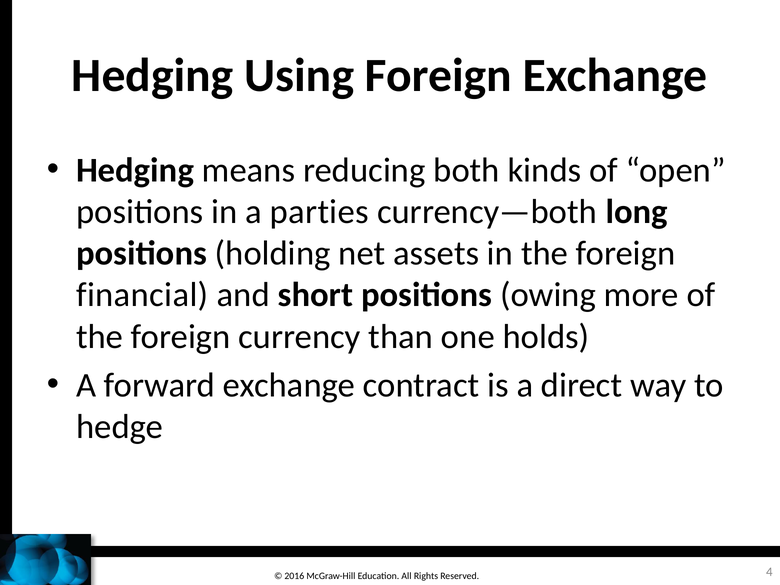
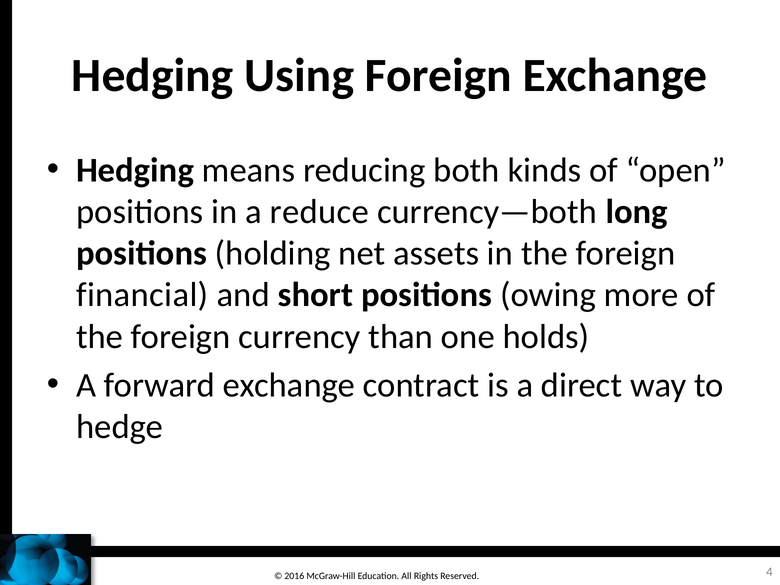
parties: parties -> reduce
